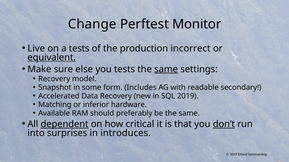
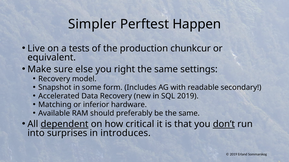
Change: Change -> Simpler
Monitor: Monitor -> Happen
incorrect: incorrect -> chunkcur
equivalent underline: present -> none
you tests: tests -> right
same at (166, 69) underline: present -> none
